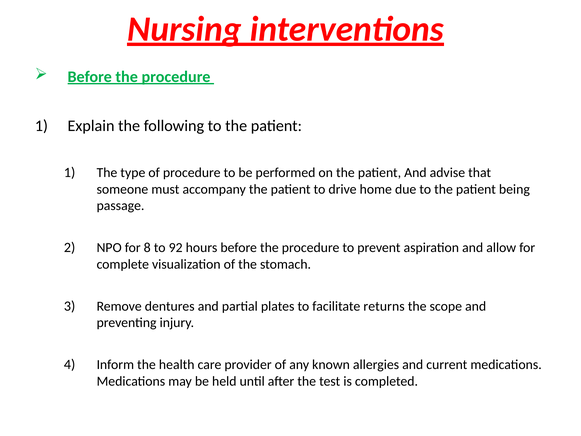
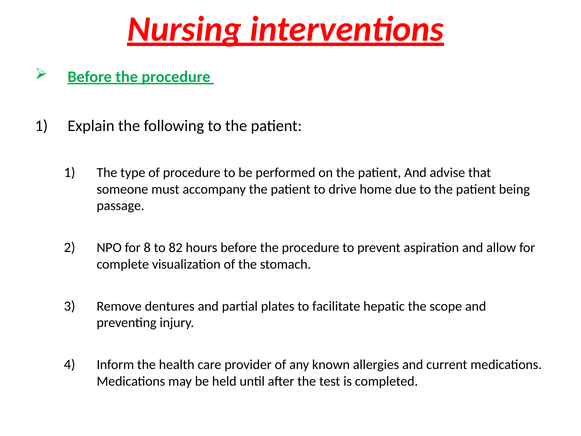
92: 92 -> 82
returns: returns -> hepatic
